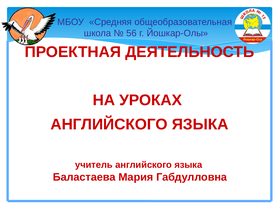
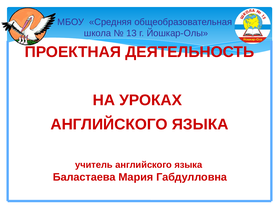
56: 56 -> 13
